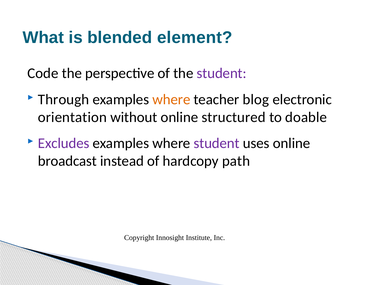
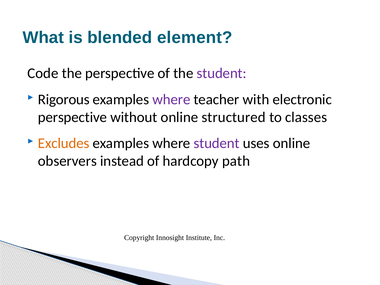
Through: Through -> Rigorous
where at (171, 99) colour: orange -> purple
blog: blog -> with
orientation at (72, 117): orientation -> perspective
doable: doable -> classes
Excludes colour: purple -> orange
broadcast: broadcast -> observers
